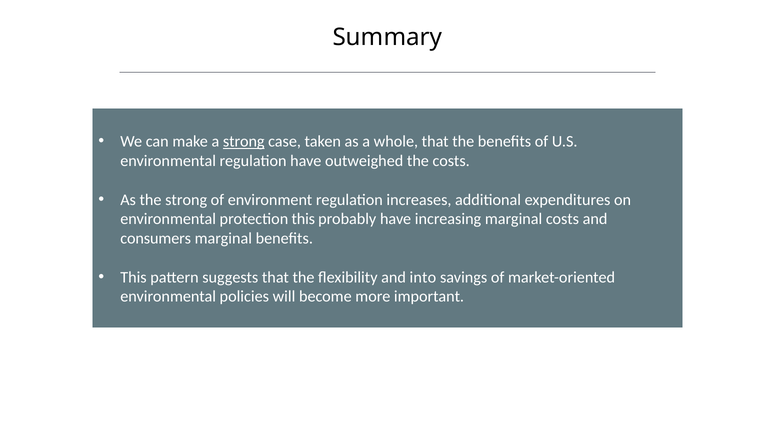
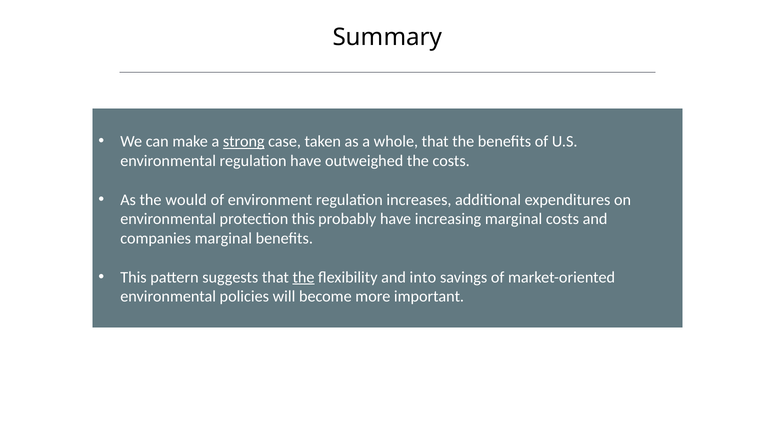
the strong: strong -> would
consumers: consumers -> companies
the at (303, 277) underline: none -> present
